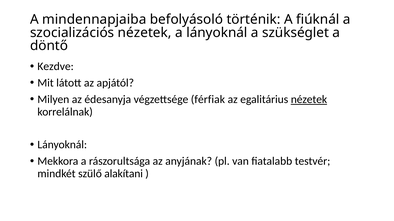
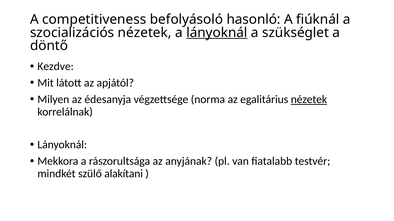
mindennapjaiba: mindennapjaiba -> competitiveness
történik: történik -> hasonló
lányoknál at (217, 33) underline: none -> present
férfiak: férfiak -> norma
